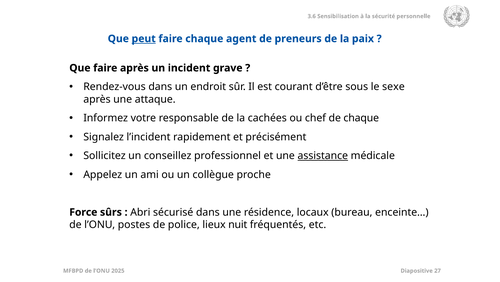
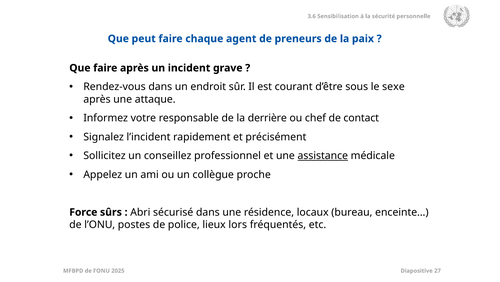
peut underline: present -> none
cachées: cachées -> derrière
de chaque: chaque -> contact
nuit: nuit -> lors
